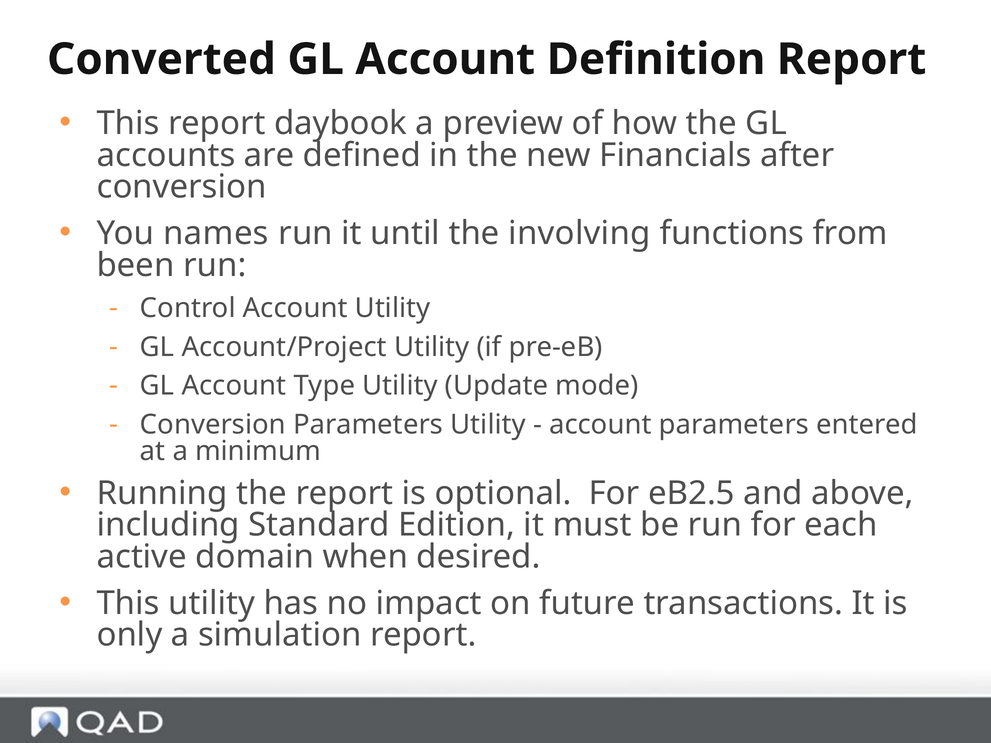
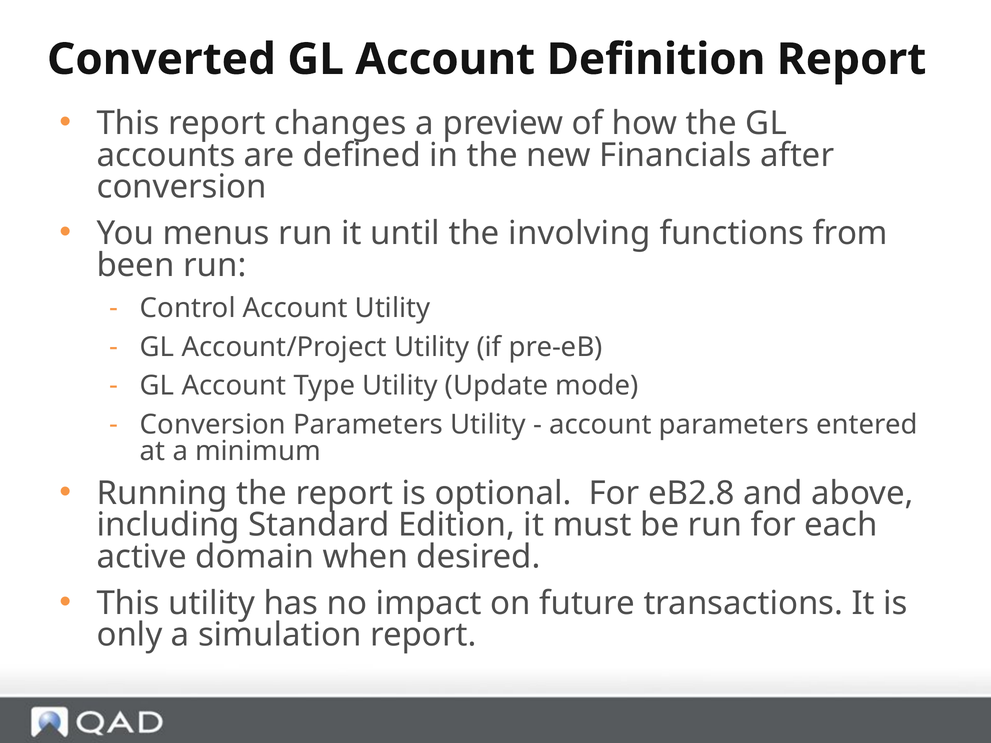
daybook: daybook -> changes
names: names -> menus
eB2.5: eB2.5 -> eB2.8
